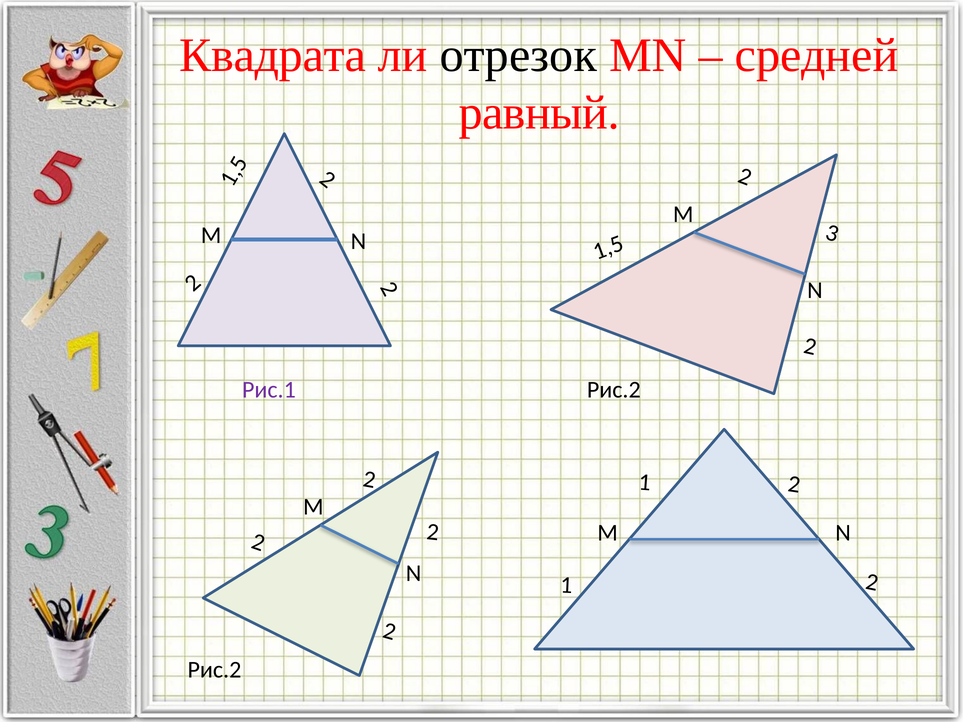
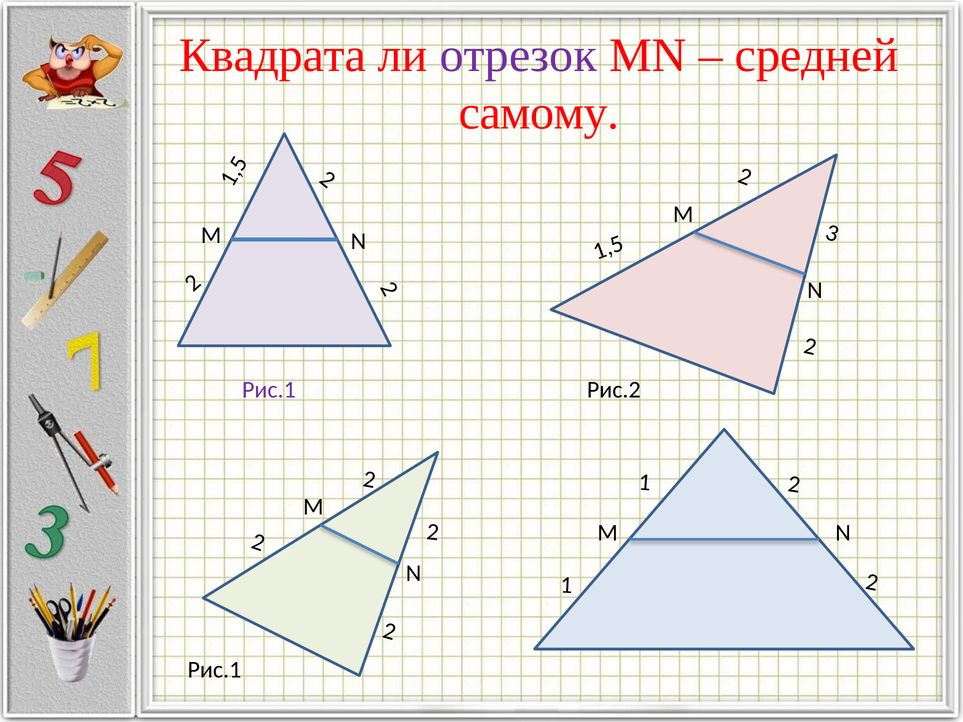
отрезок colour: black -> purple
равный: равный -> самому
Рис.2 at (214, 670): Рис.2 -> Рис.1
